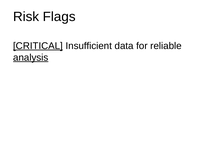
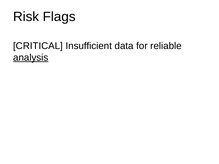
CRITICAL underline: present -> none
